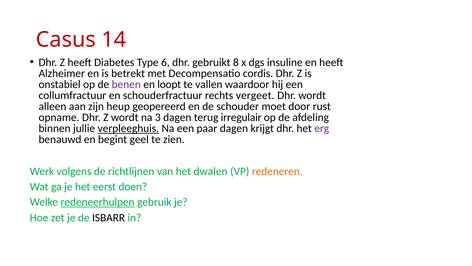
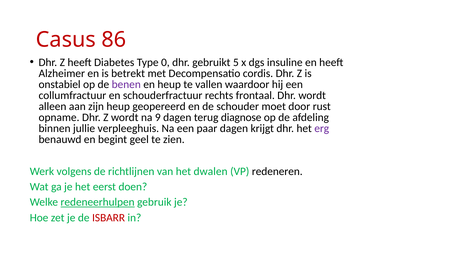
14: 14 -> 86
6: 6 -> 0
8: 8 -> 5
en loopt: loopt -> heup
vergeet: vergeet -> frontaal
3: 3 -> 9
irregulair: irregulair -> diagnose
verpleeghuis underline: present -> none
redeneren colour: orange -> black
ISBARR colour: black -> red
